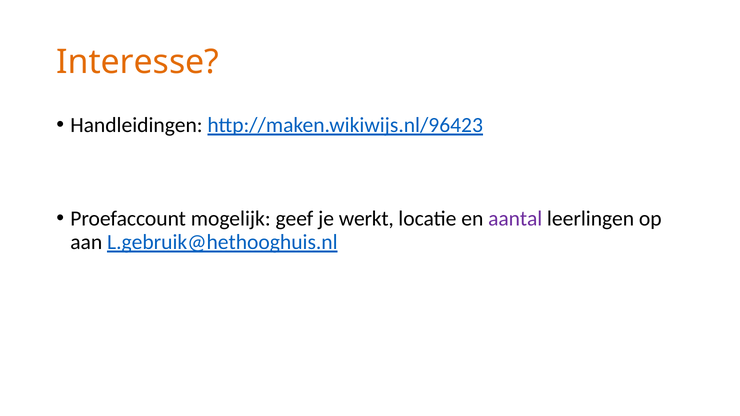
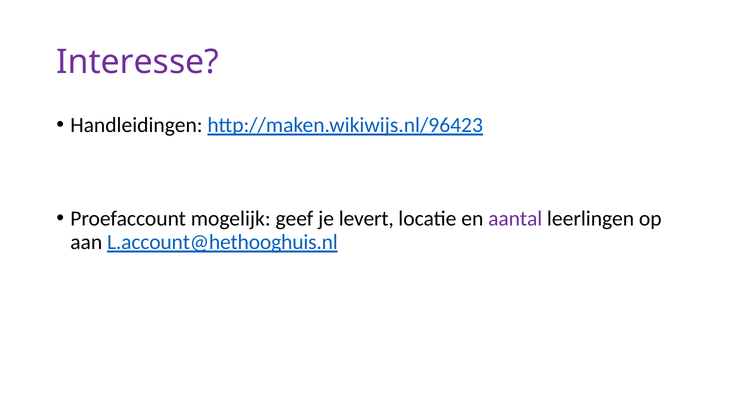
Interesse colour: orange -> purple
werkt: werkt -> levert
L.gebruik@hethooghuis.nl: L.gebruik@hethooghuis.nl -> L.account@hethooghuis.nl
